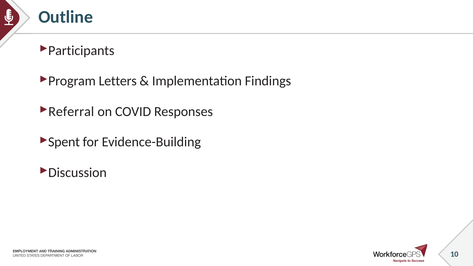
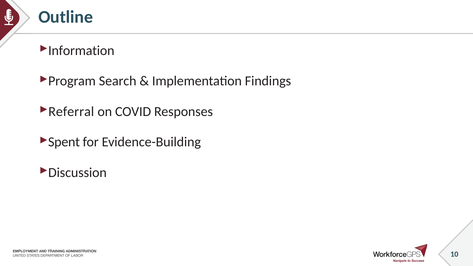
Participants: Participants -> Information
Letters: Letters -> Search
